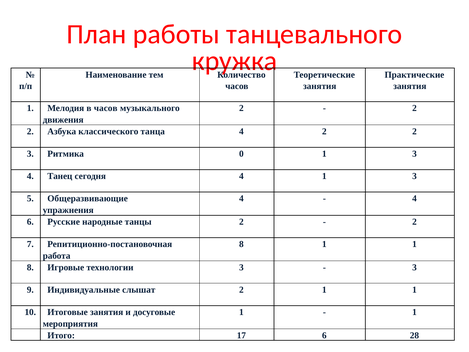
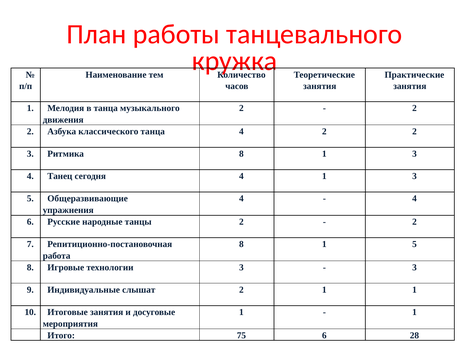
в часов: часов -> танца
Ритмика 0: 0 -> 8
8 1 1: 1 -> 5
17: 17 -> 75
